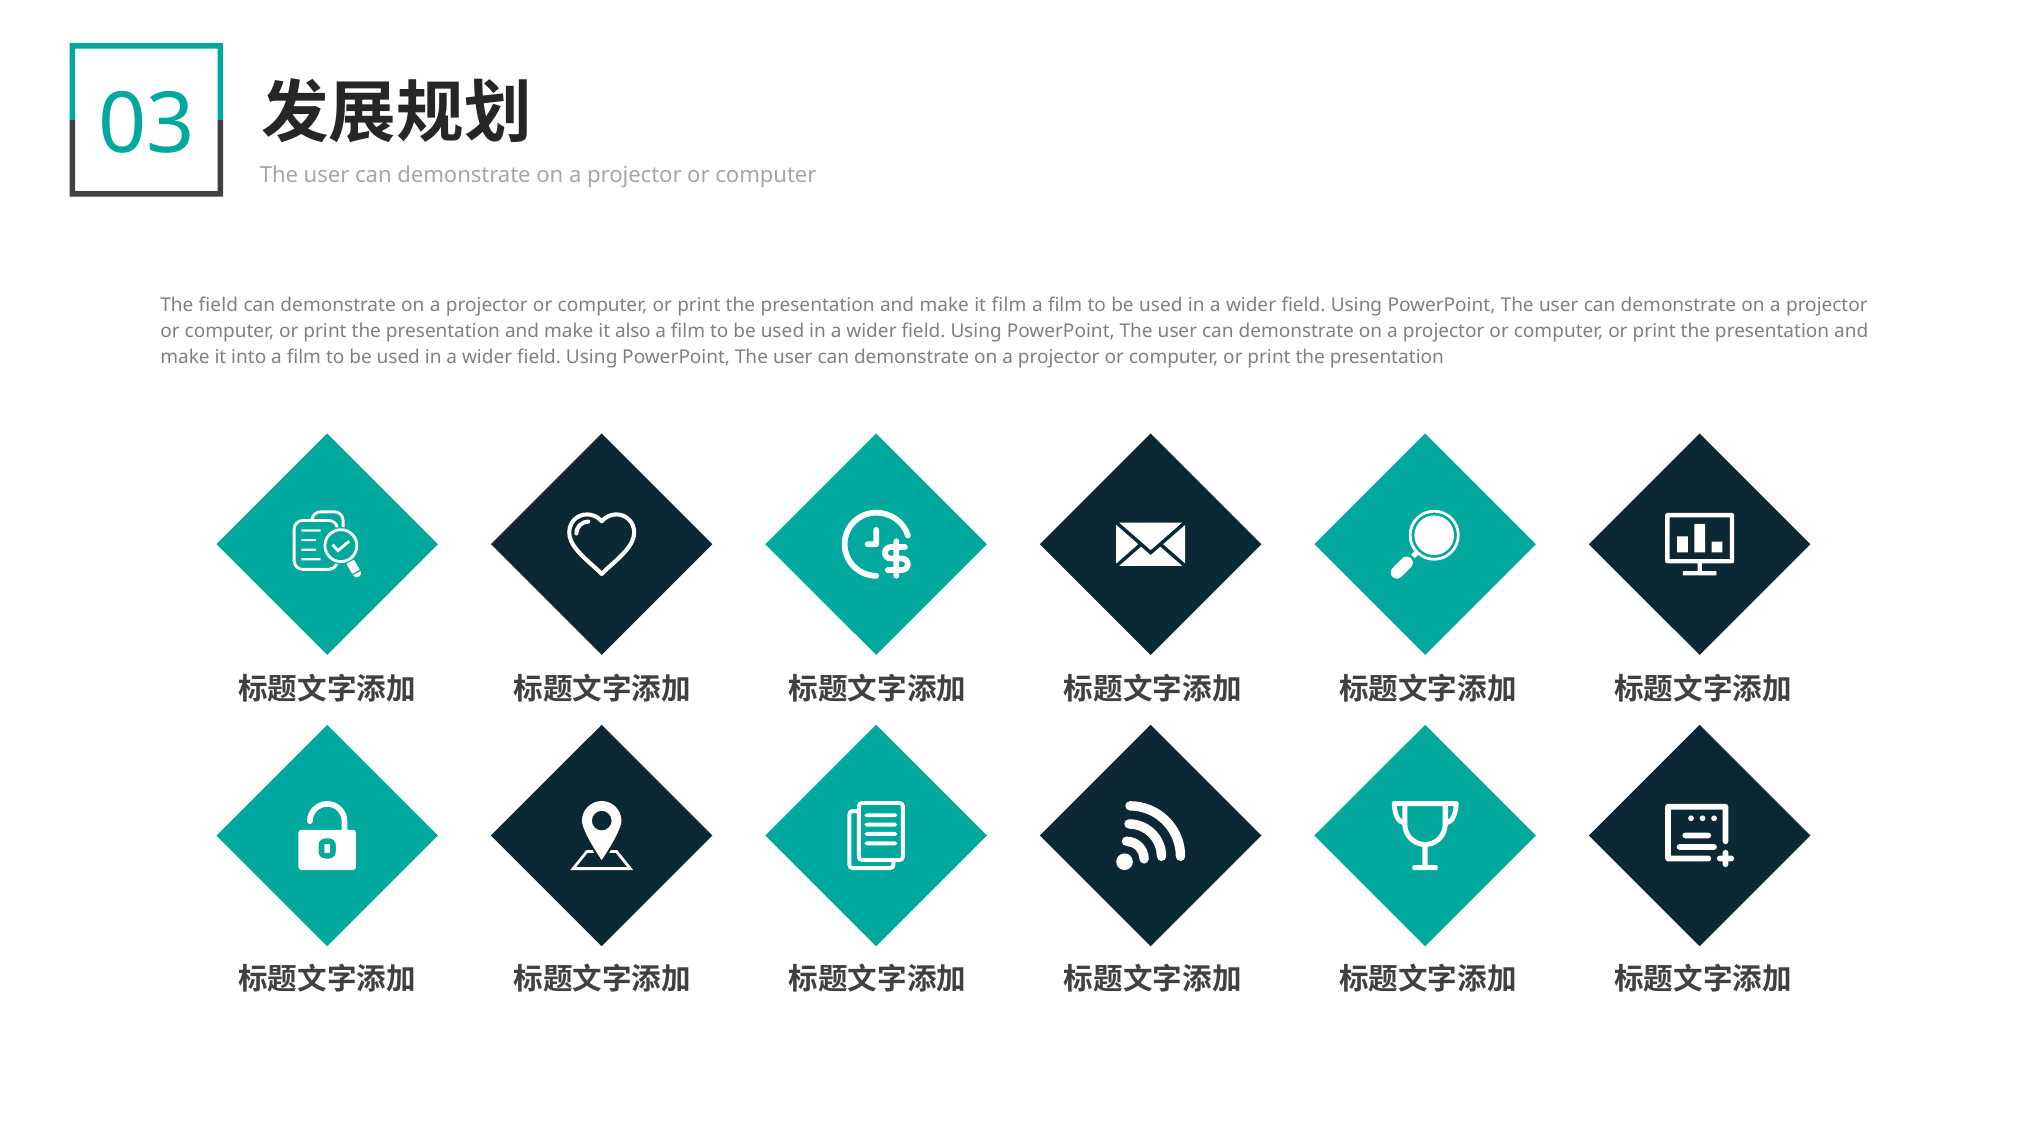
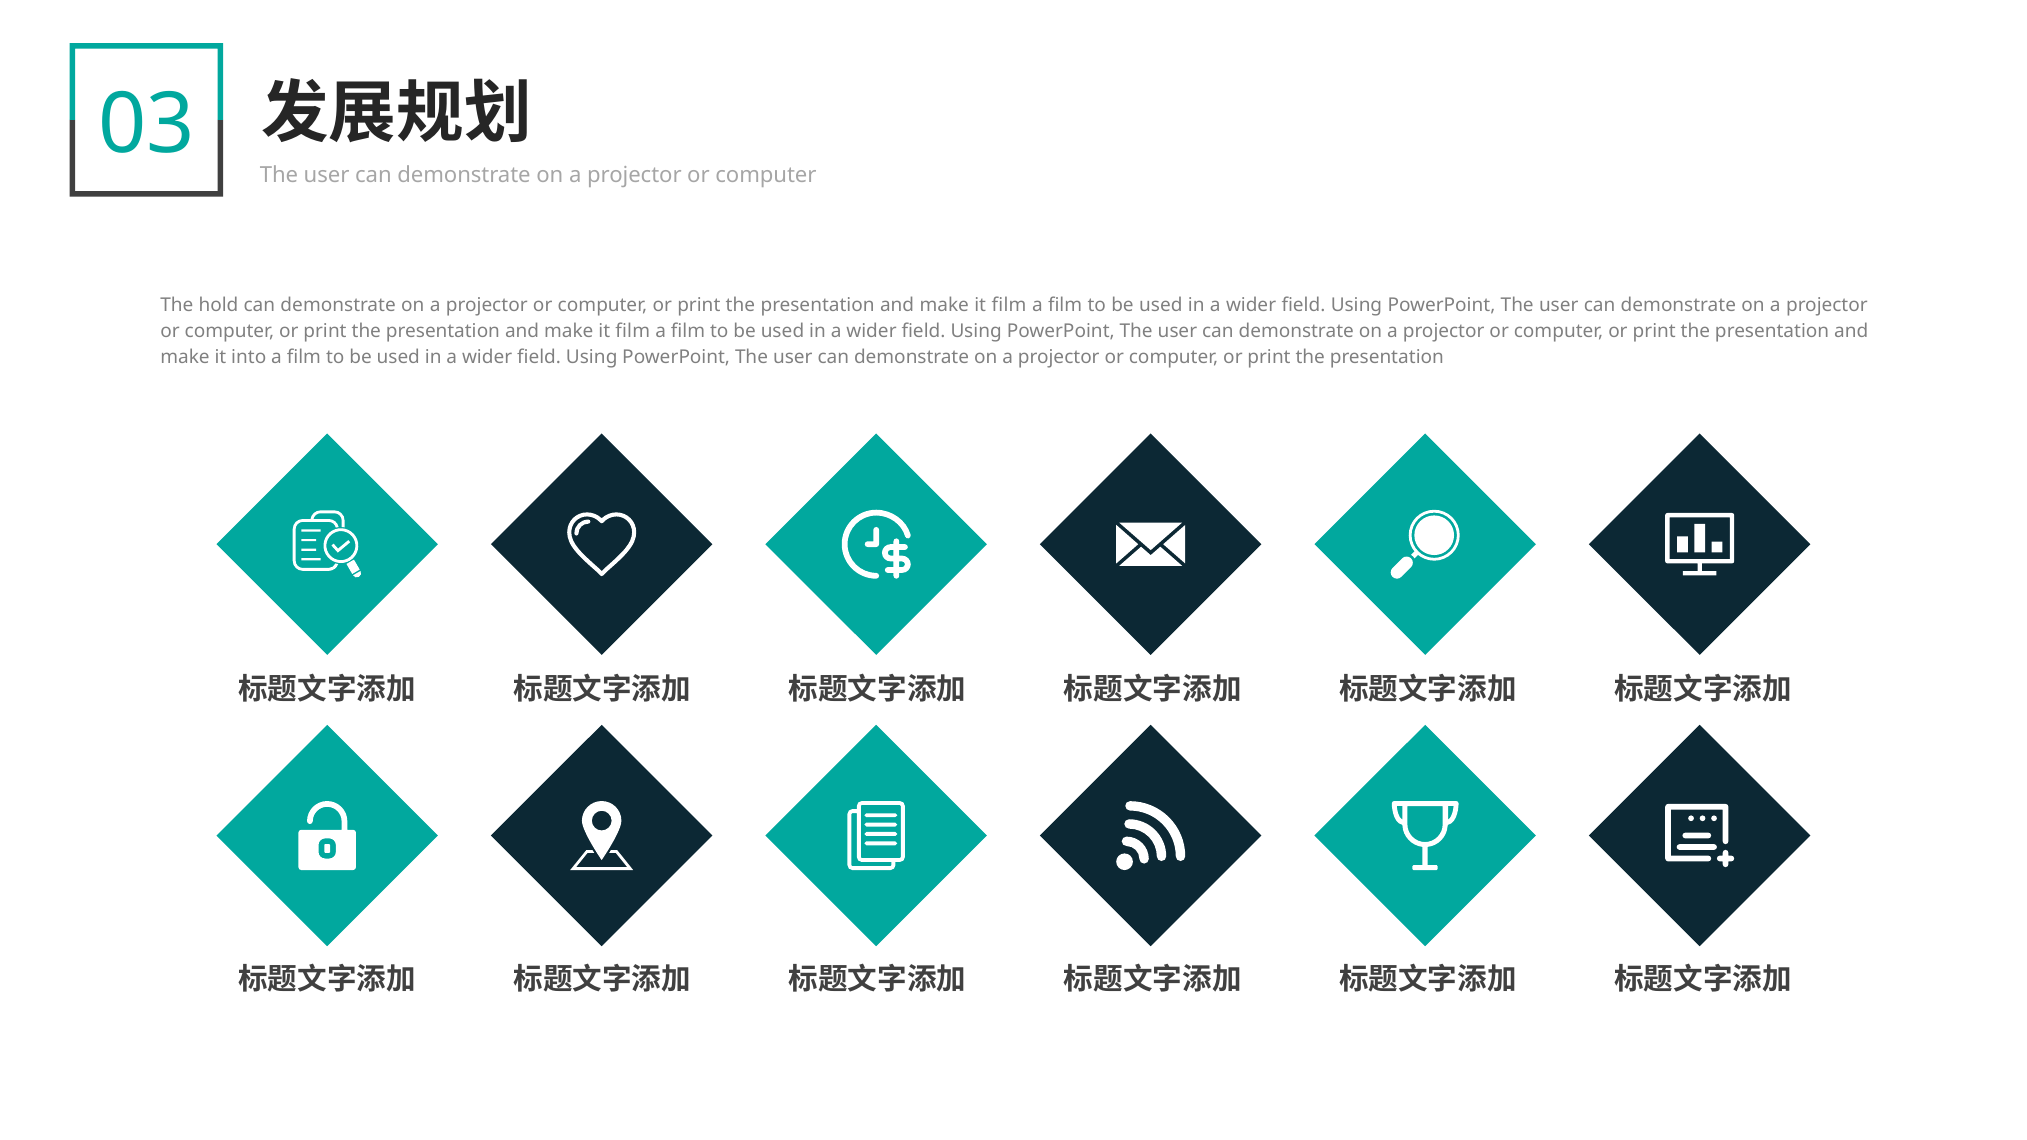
The field: field -> hold
also at (633, 331): also -> film
